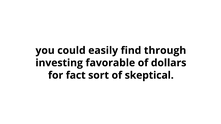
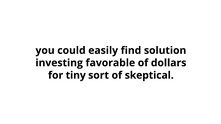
through: through -> solution
fact: fact -> tiny
